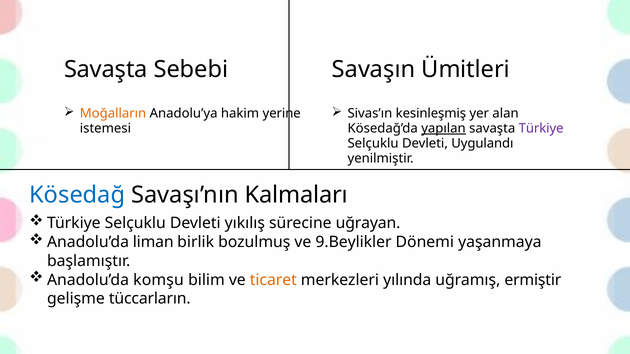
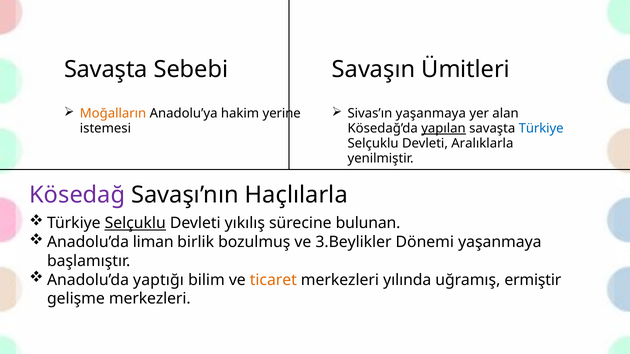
Sivas’ın kesinleşmiş: kesinleşmiş -> yaşanmaya
Türkiye at (541, 129) colour: purple -> blue
Uygulandı: Uygulandı -> Aralıklarla
Kösedağ colour: blue -> purple
Kalmaları: Kalmaları -> Haçlılarla
Selçuklu at (135, 223) underline: none -> present
uğrayan: uğrayan -> bulunan
9.Beylikler: 9.Beylikler -> 3.Beylikler
komşu: komşu -> yaptığı
gelişme tüccarların: tüccarların -> merkezleri
